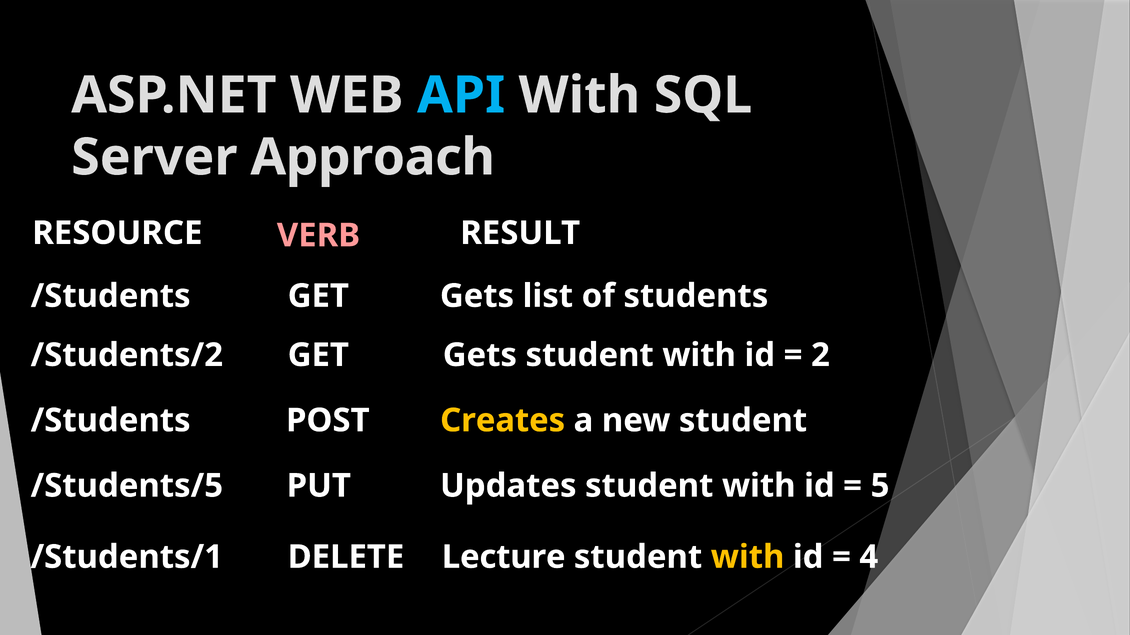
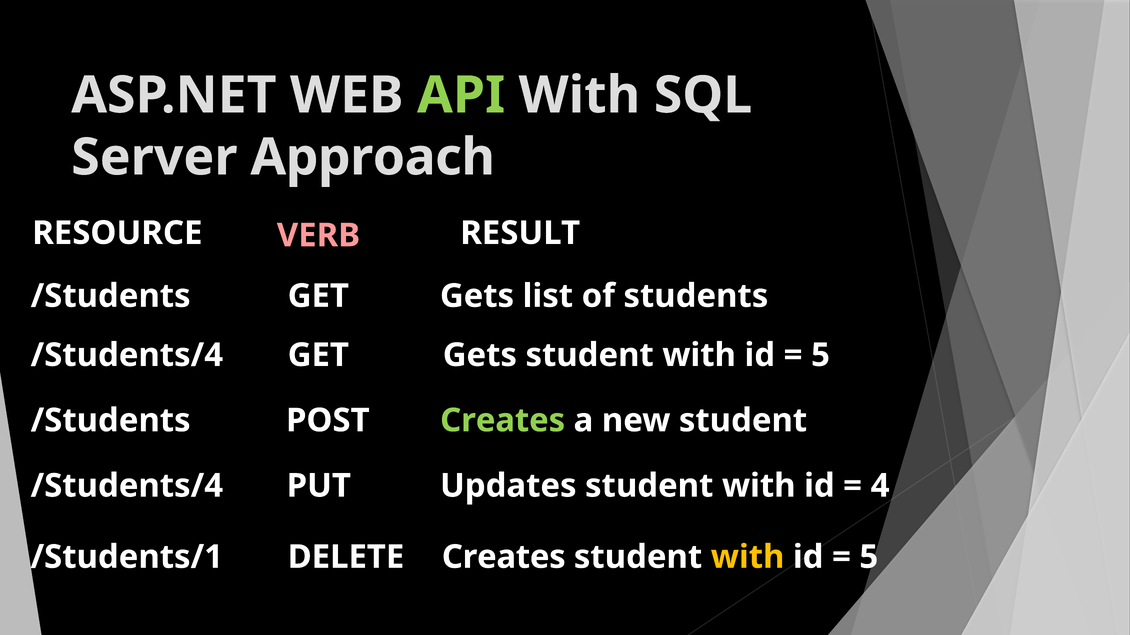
API colour: light blue -> light green
/Students/2 at (127, 355): /Students/2 -> /Students/4
2 at (820, 355): 2 -> 5
Creates at (503, 421) colour: yellow -> light green
/Students/5 at (127, 486): /Students/5 -> /Students/4
5: 5 -> 4
DELETE Lecture: Lecture -> Creates
4 at (869, 558): 4 -> 5
